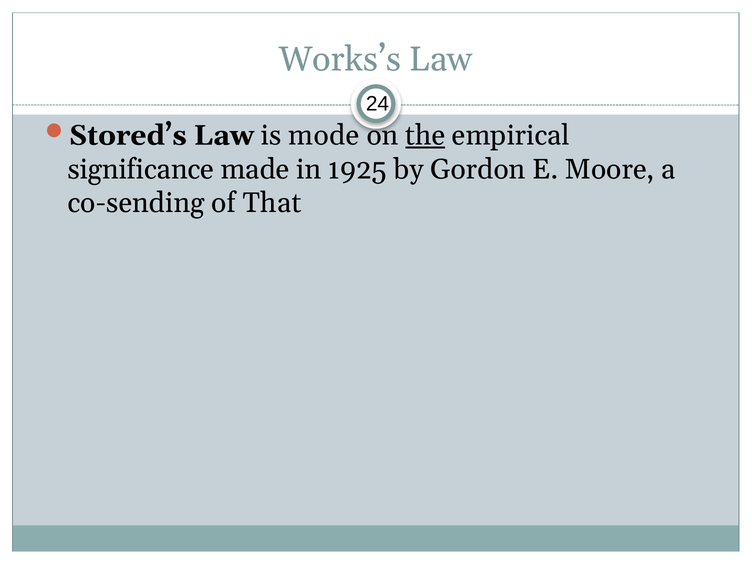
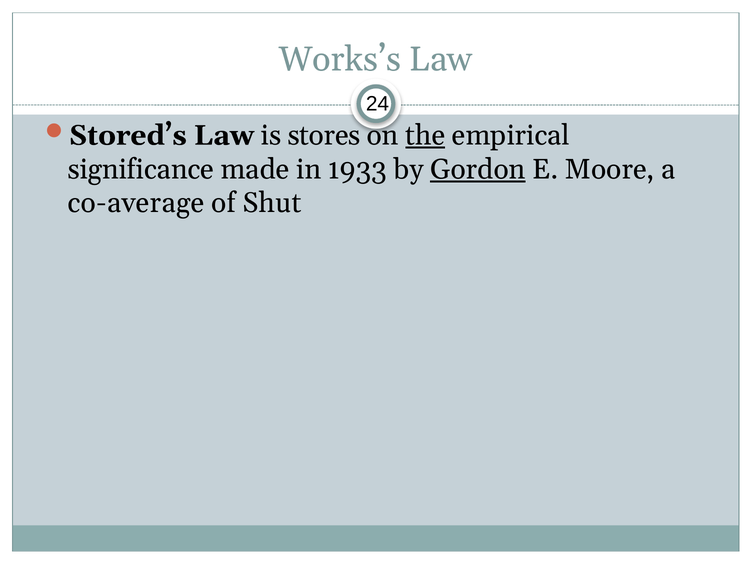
mode: mode -> stores
1925: 1925 -> 1933
Gordon underline: none -> present
co-sending: co-sending -> co-average
That: That -> Shut
